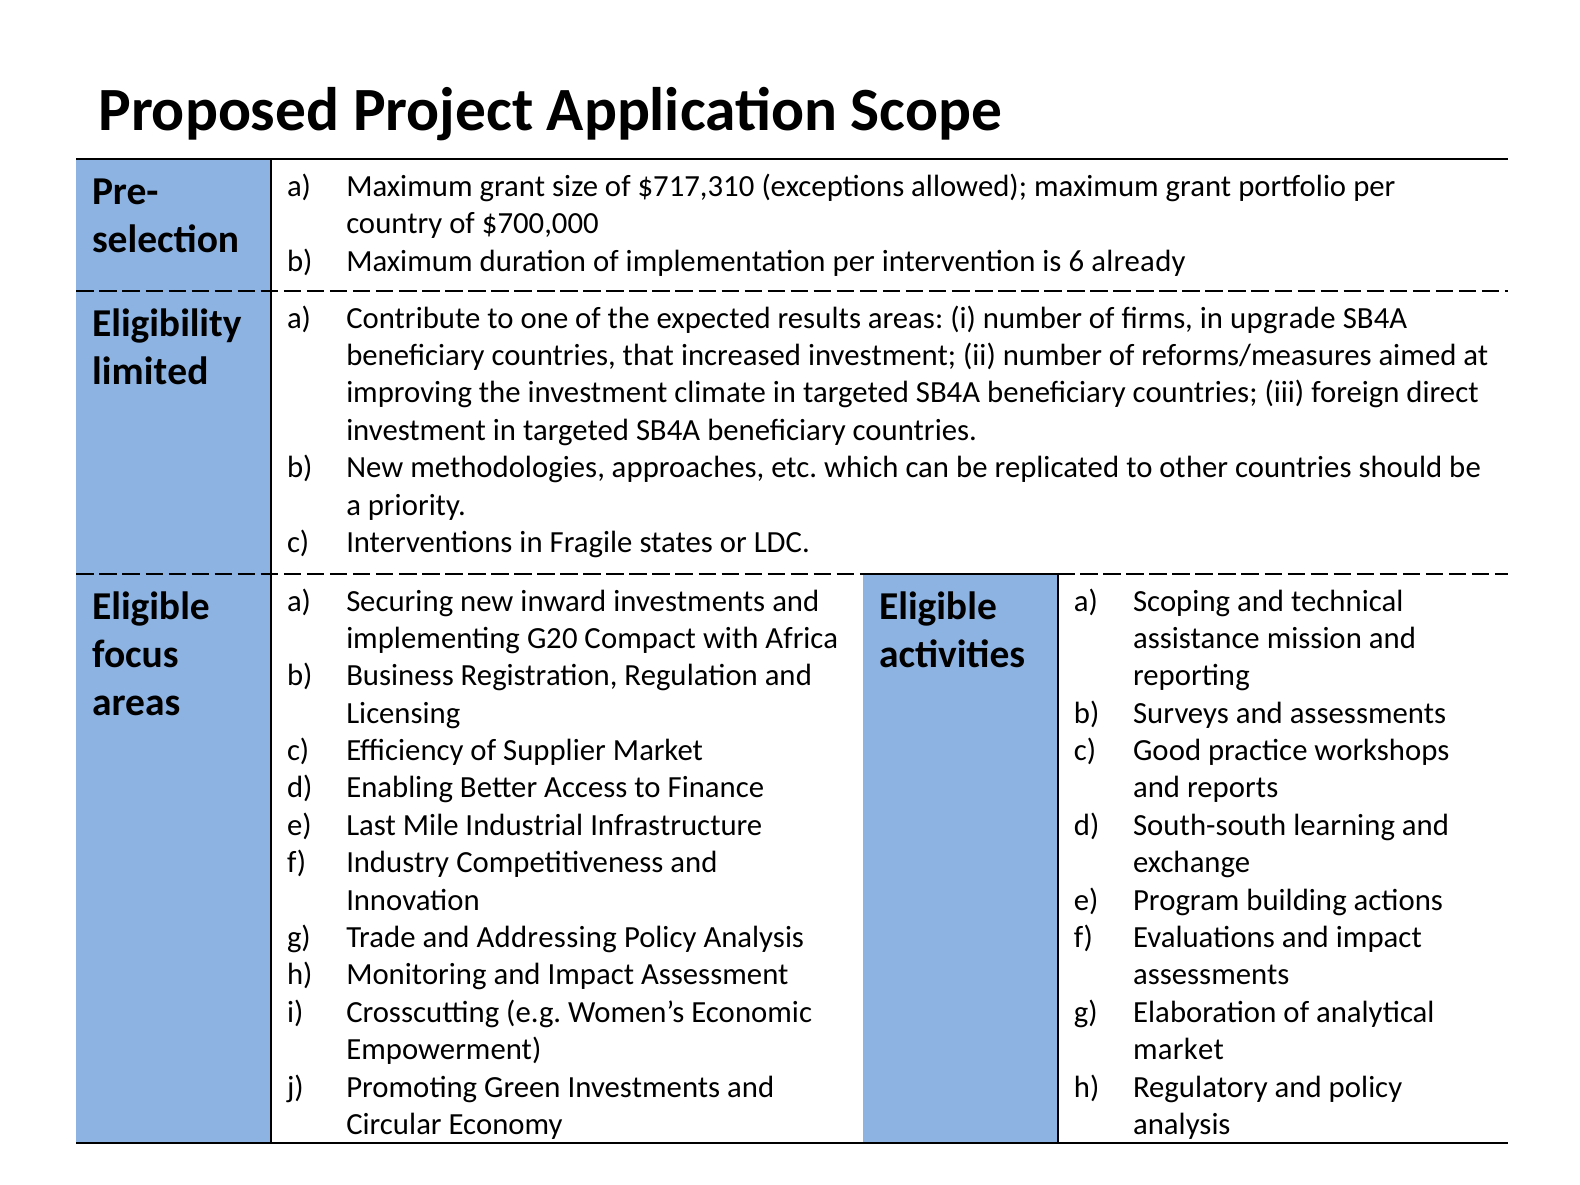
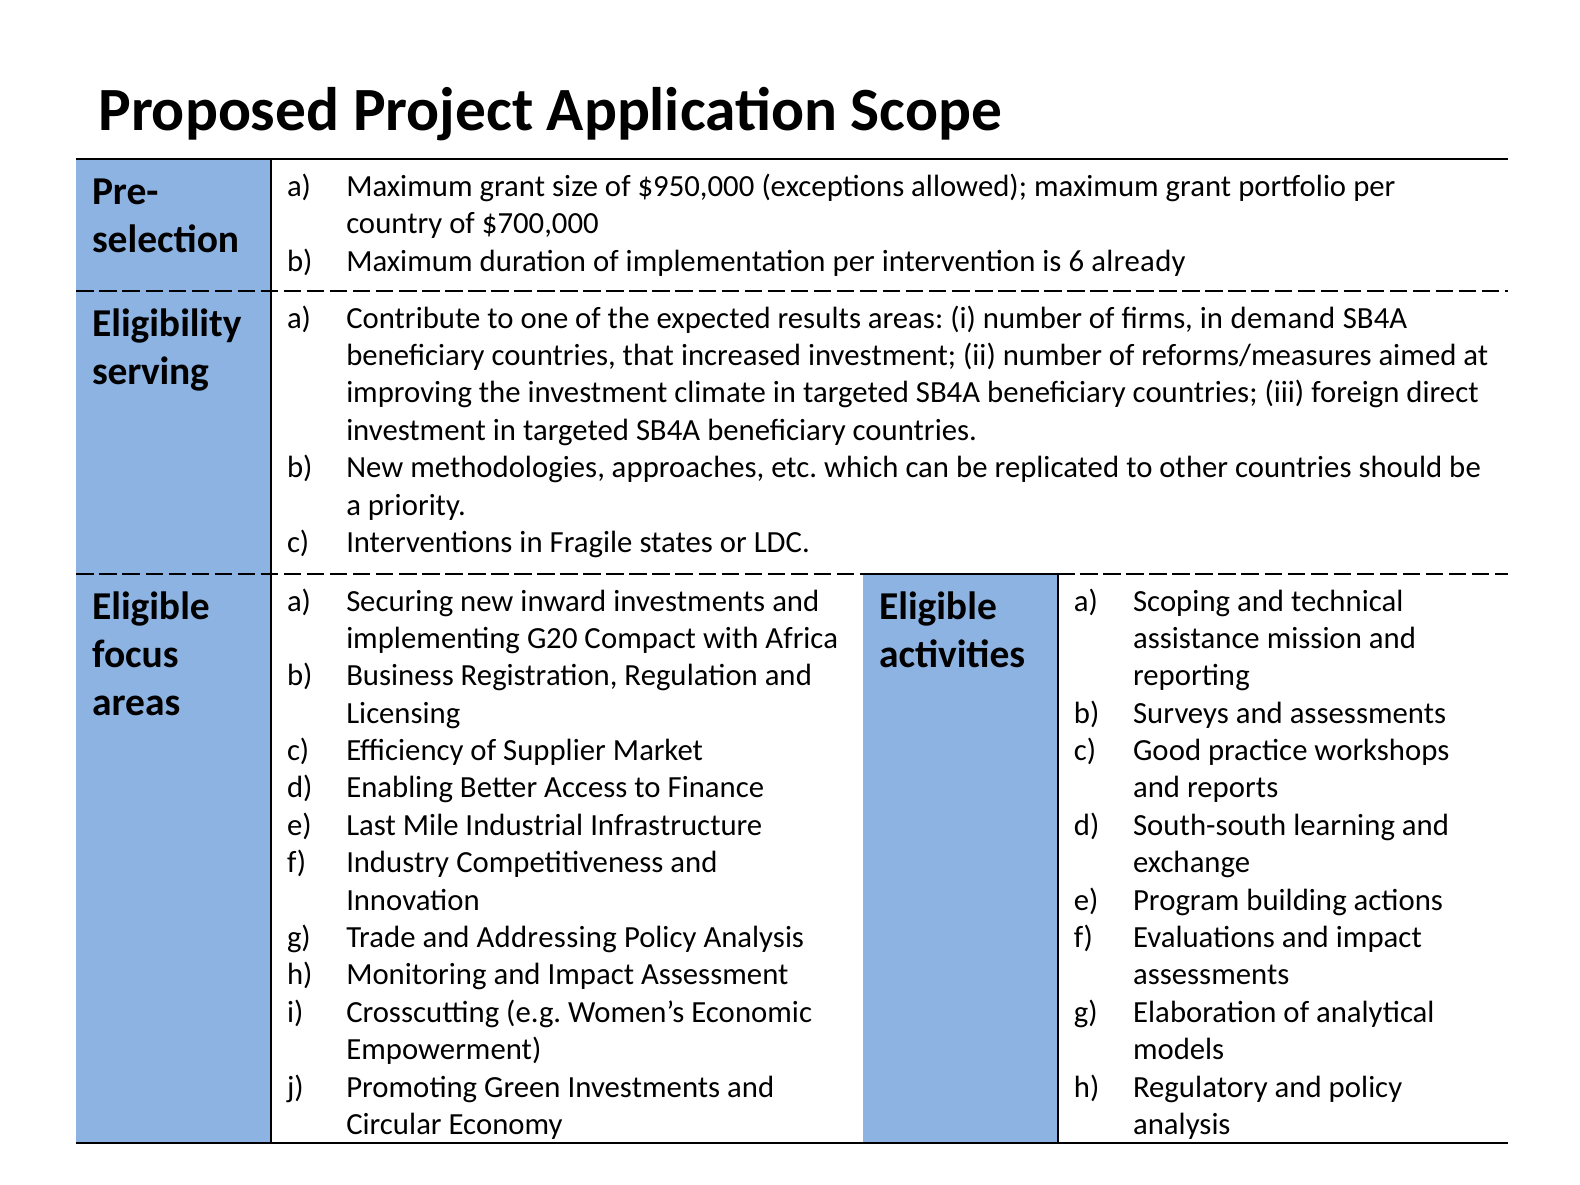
$717,310: $717,310 -> $950,000
upgrade: upgrade -> demand
limited: limited -> serving
market at (1179, 1050): market -> models
